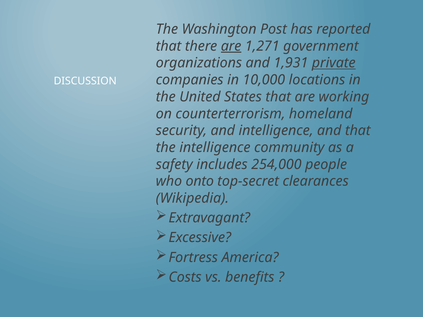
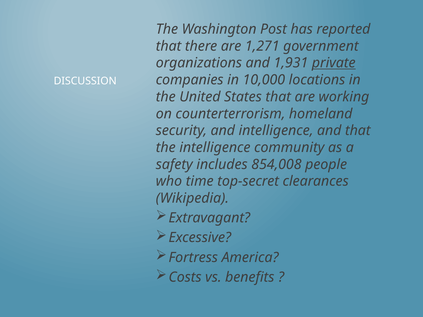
are at (231, 46) underline: present -> none
254,000: 254,000 -> 854,008
onto: onto -> time
